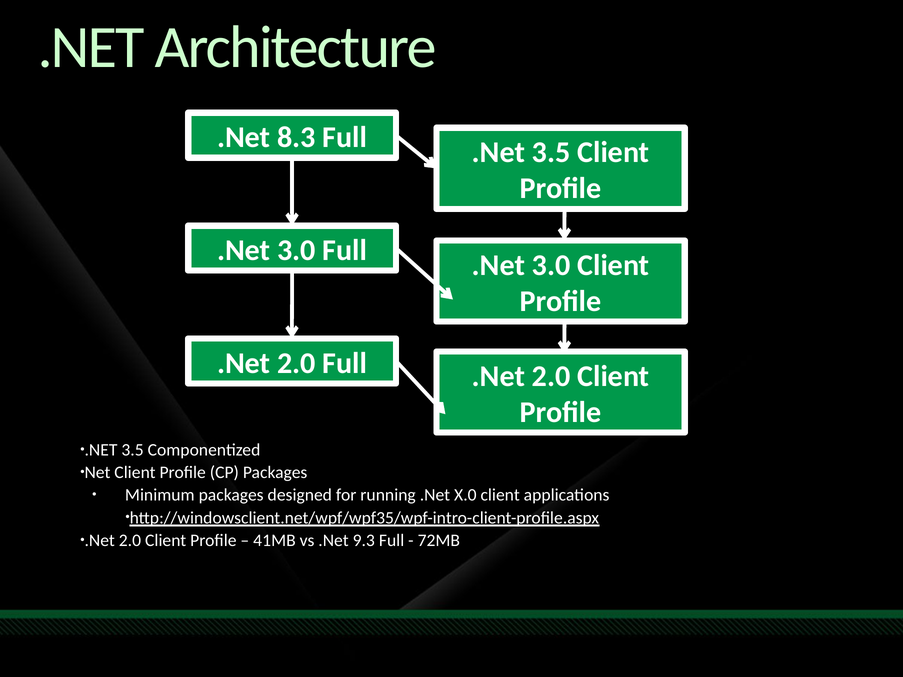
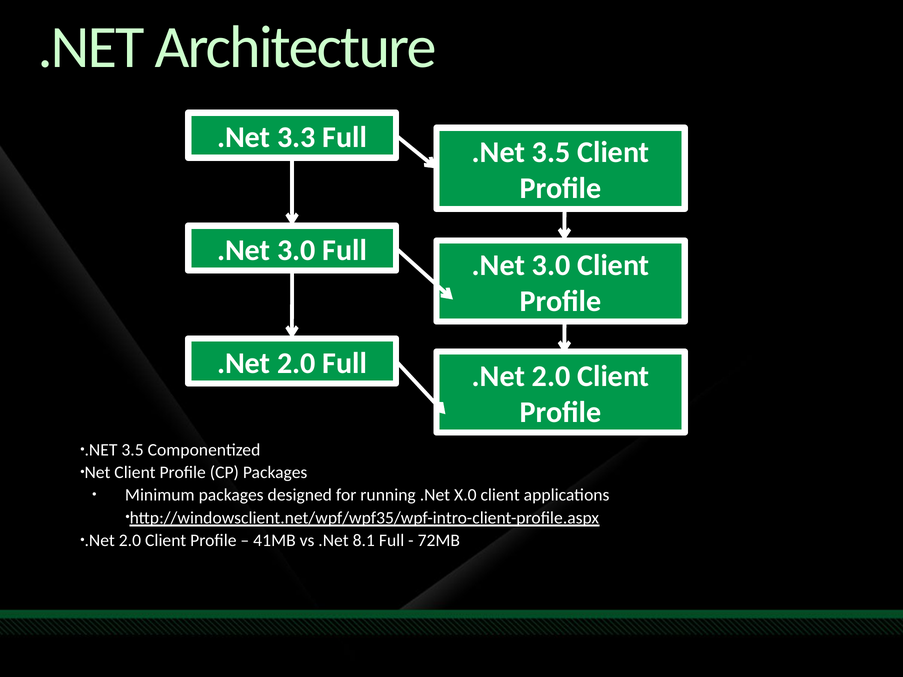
8.3: 8.3 -> 3.3
9.3: 9.3 -> 8.1
